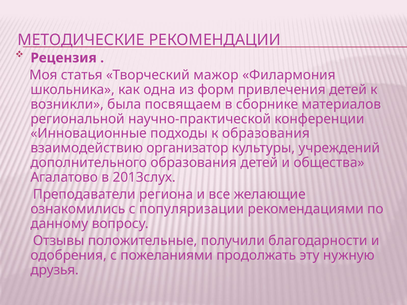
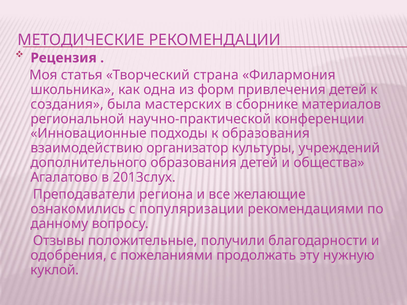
мажор: мажор -> страна
возникли: возникли -> создания
посвящаем: посвящаем -> мастерских
друзья: друзья -> куклой
